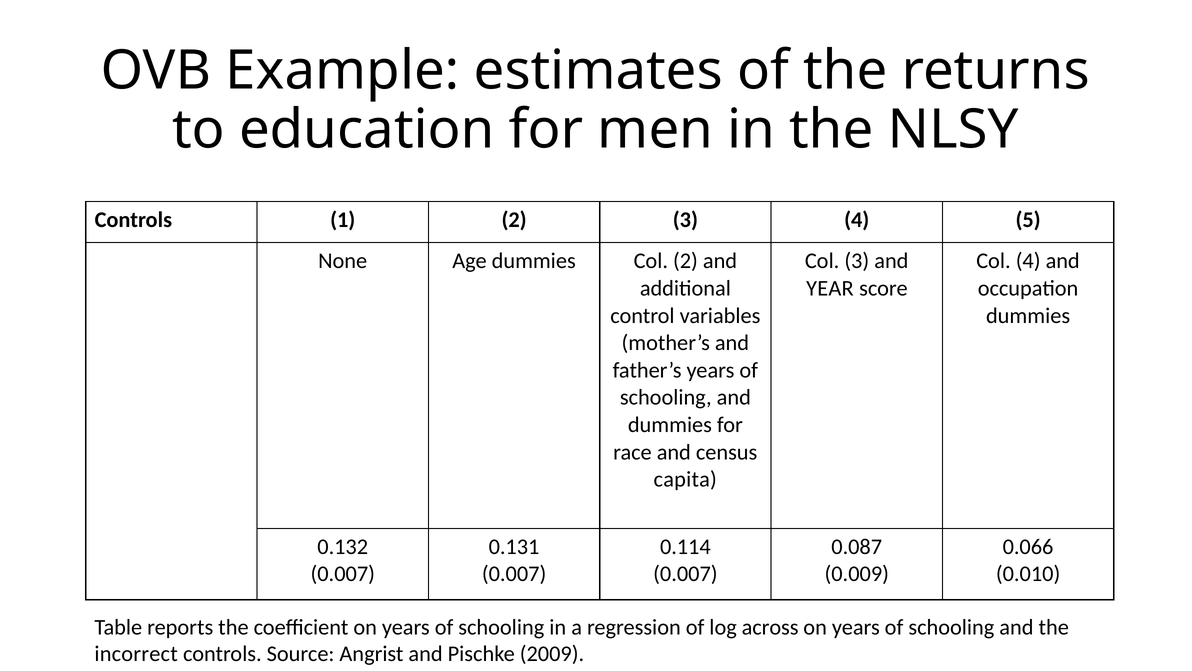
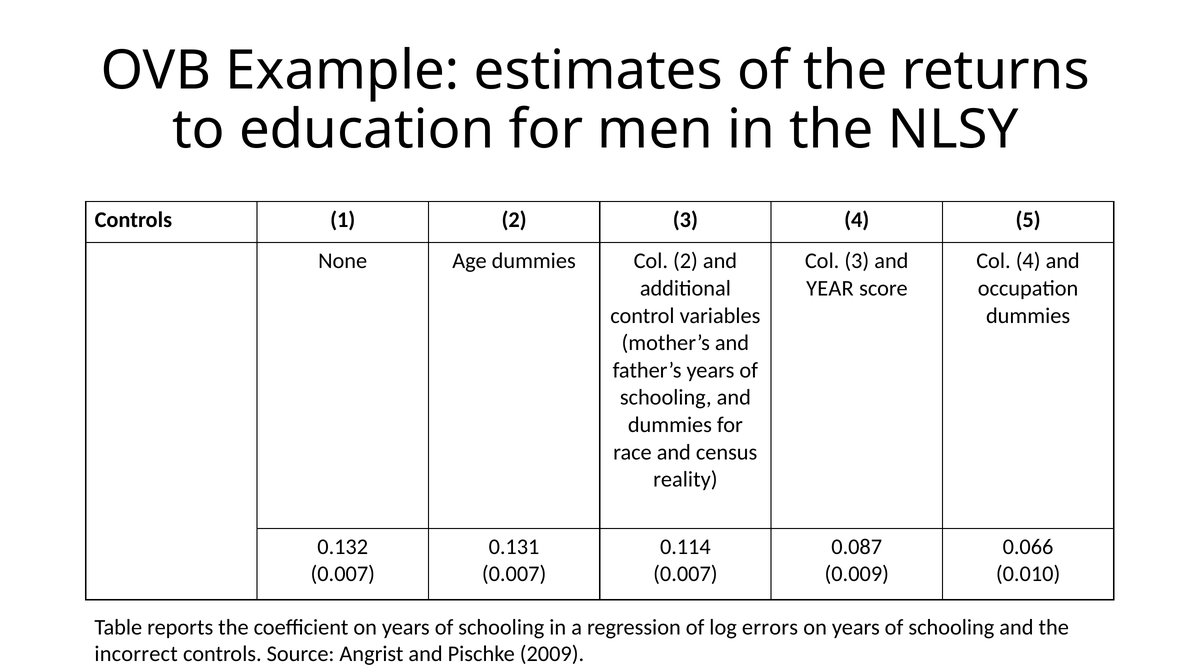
capita: capita -> reality
across: across -> errors
